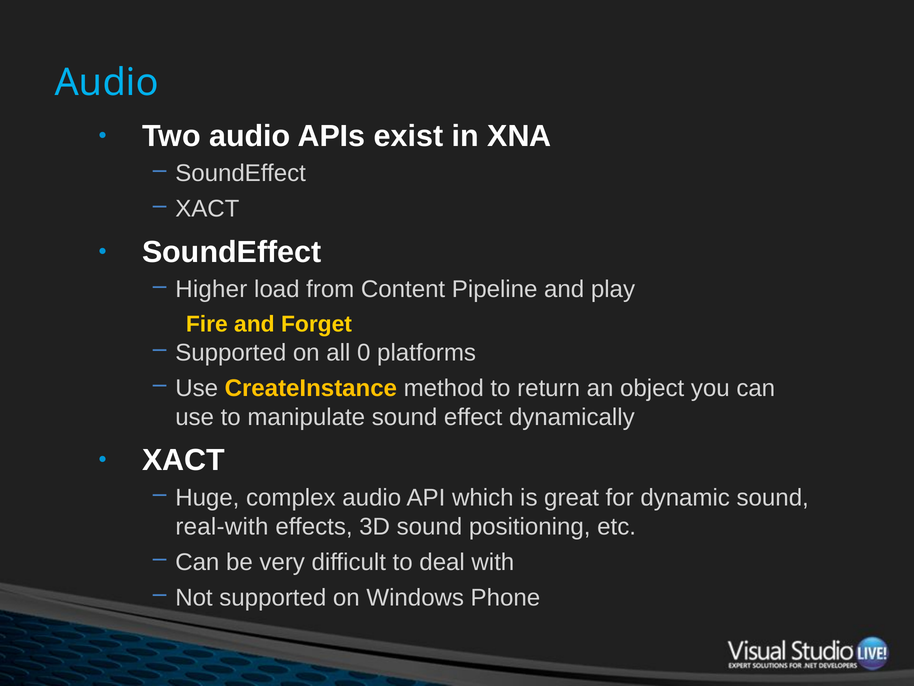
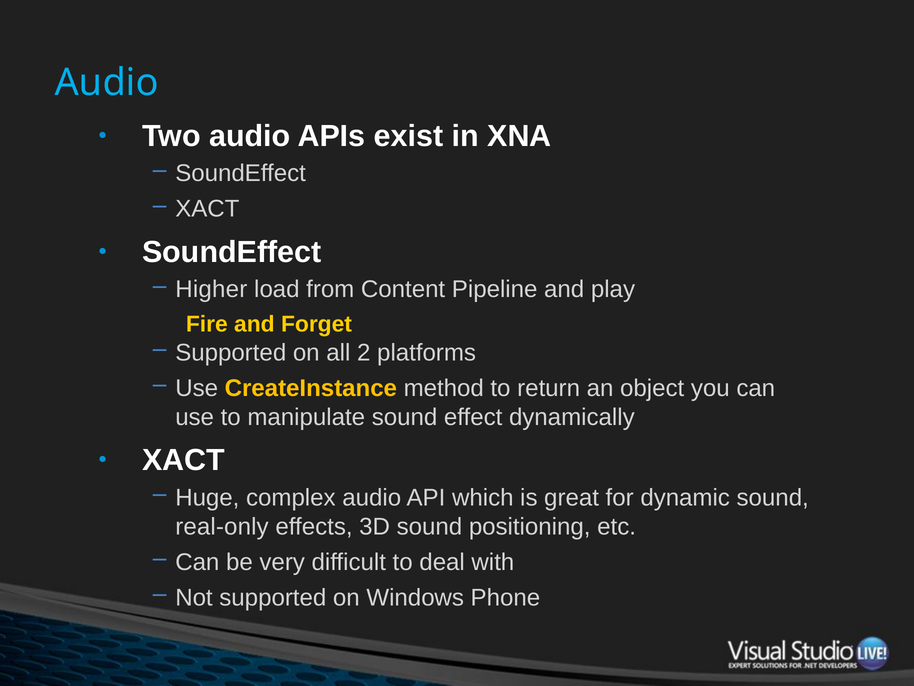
0: 0 -> 2
real-with: real-with -> real-only
